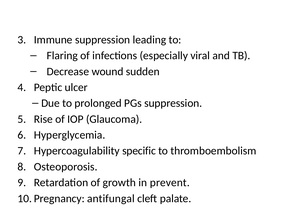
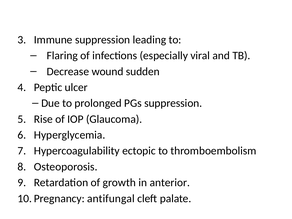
specific: specific -> ectopic
prevent: prevent -> anterior
